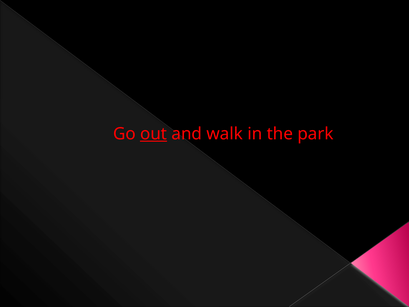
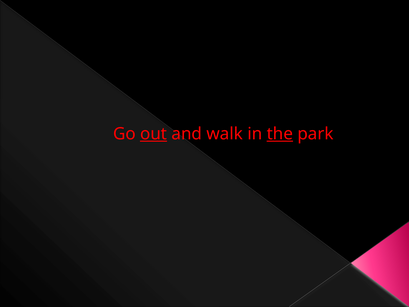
the underline: none -> present
